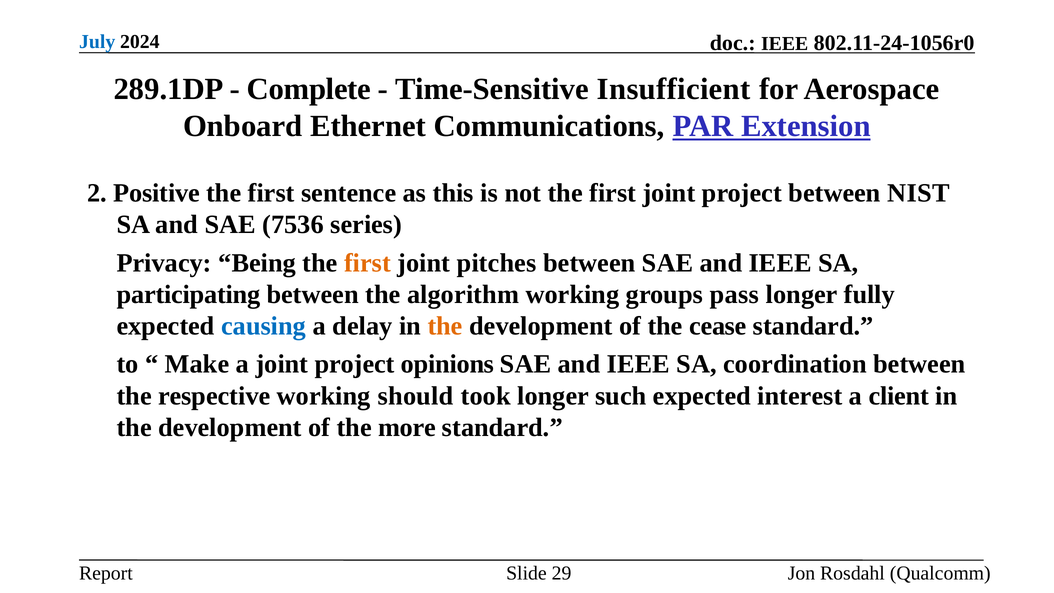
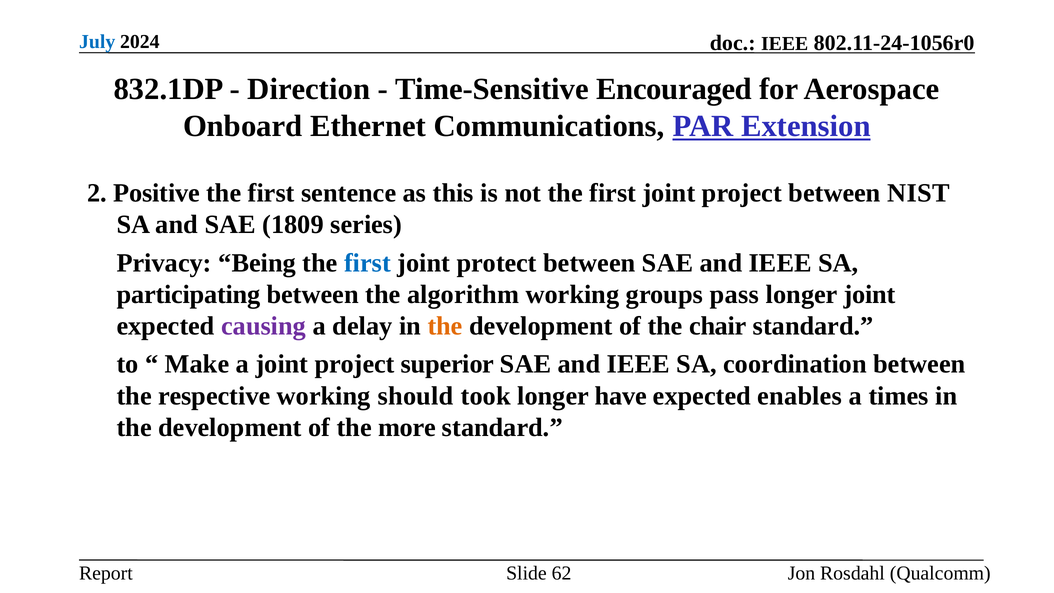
289.1DP: 289.1DP -> 832.1DP
Complete: Complete -> Direction
Insufficient: Insufficient -> Encouraged
7536: 7536 -> 1809
first at (367, 263) colour: orange -> blue
pitches: pitches -> protect
longer fully: fully -> joint
causing colour: blue -> purple
cease: cease -> chair
opinions: opinions -> superior
such: such -> have
interest: interest -> enables
client: client -> times
29: 29 -> 62
